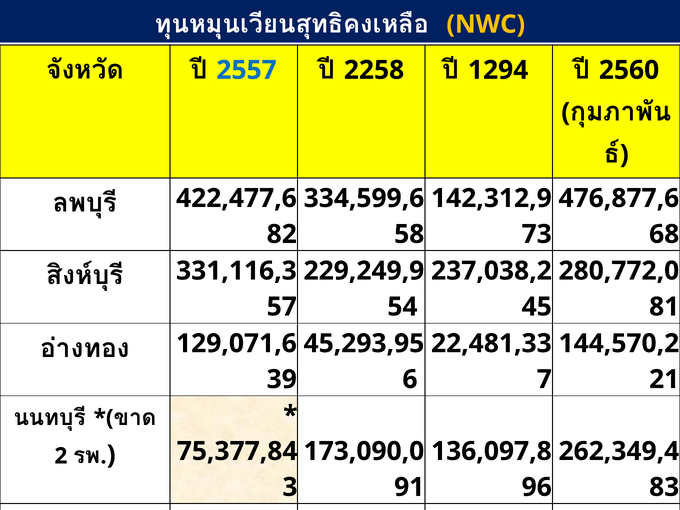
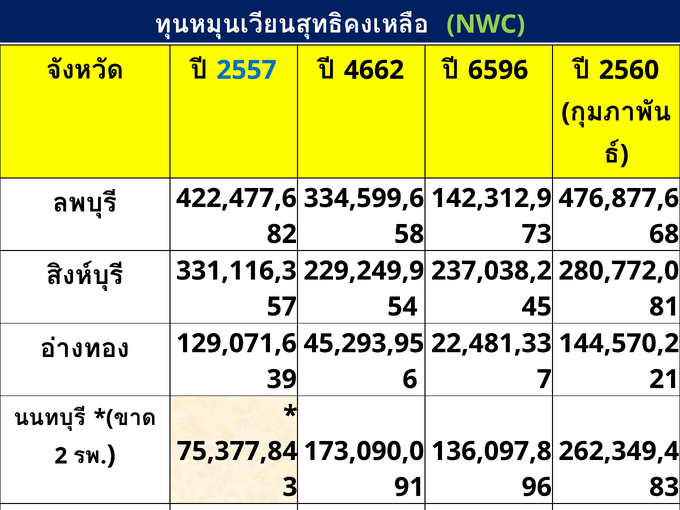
NWC colour: yellow -> light green
2258: 2258 -> 4662
1294: 1294 -> 6596
